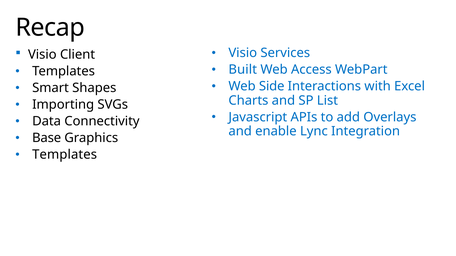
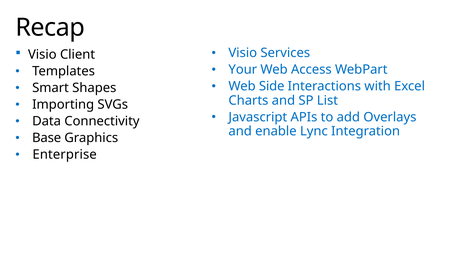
Built: Built -> Your
Templates at (65, 155): Templates -> Enterprise
